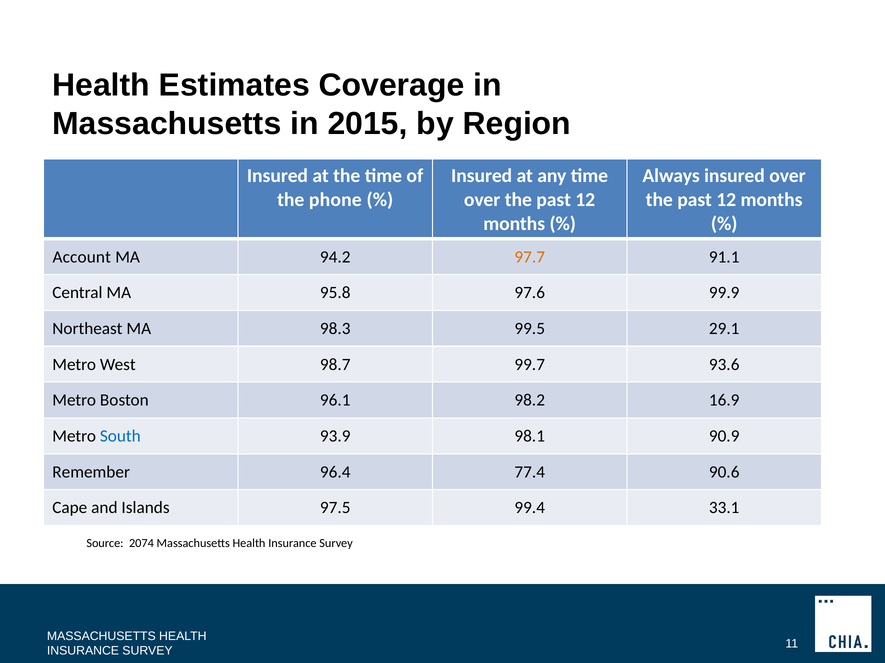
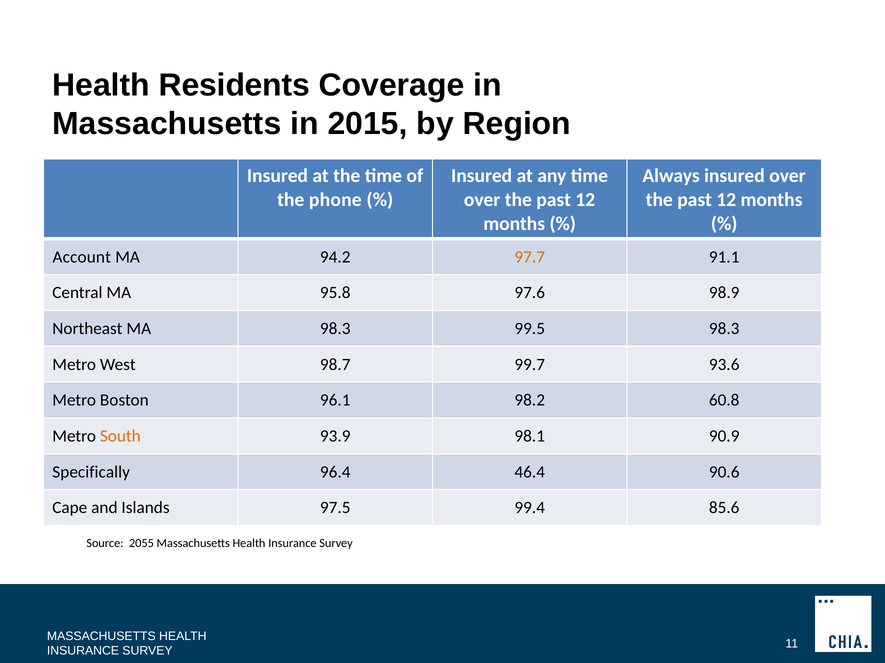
Estimates: Estimates -> Residents
99.9: 99.9 -> 98.9
99.5 29.1: 29.1 -> 98.3
16.9: 16.9 -> 60.8
South colour: blue -> orange
Remember: Remember -> Specifically
77.4: 77.4 -> 46.4
33.1: 33.1 -> 85.6
2074: 2074 -> 2055
